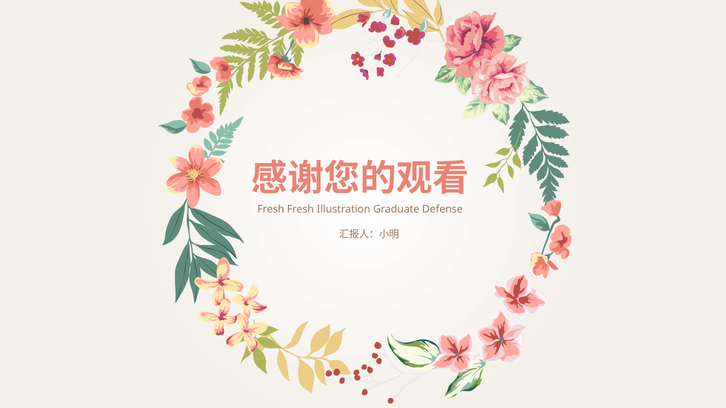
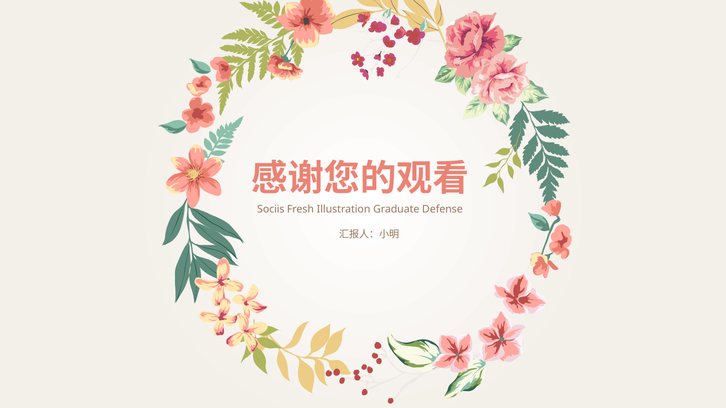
Fresh at (271, 209): Fresh -> Sociis
